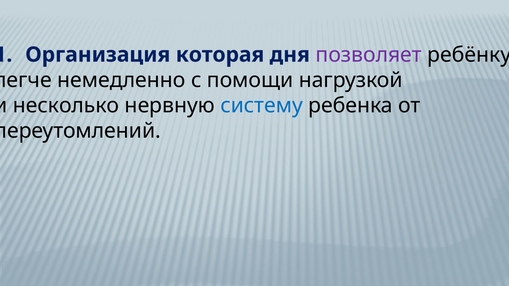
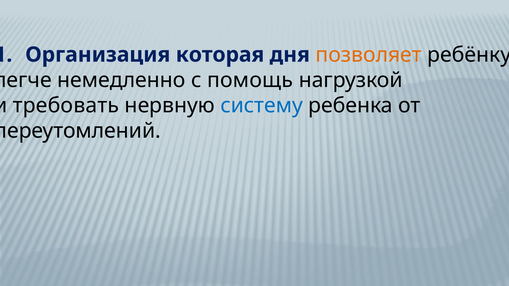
позволяет colour: purple -> orange
помощи: помощи -> помощь
несколько: несколько -> требовать
